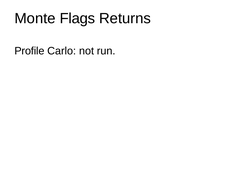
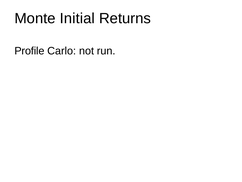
Flags: Flags -> Initial
